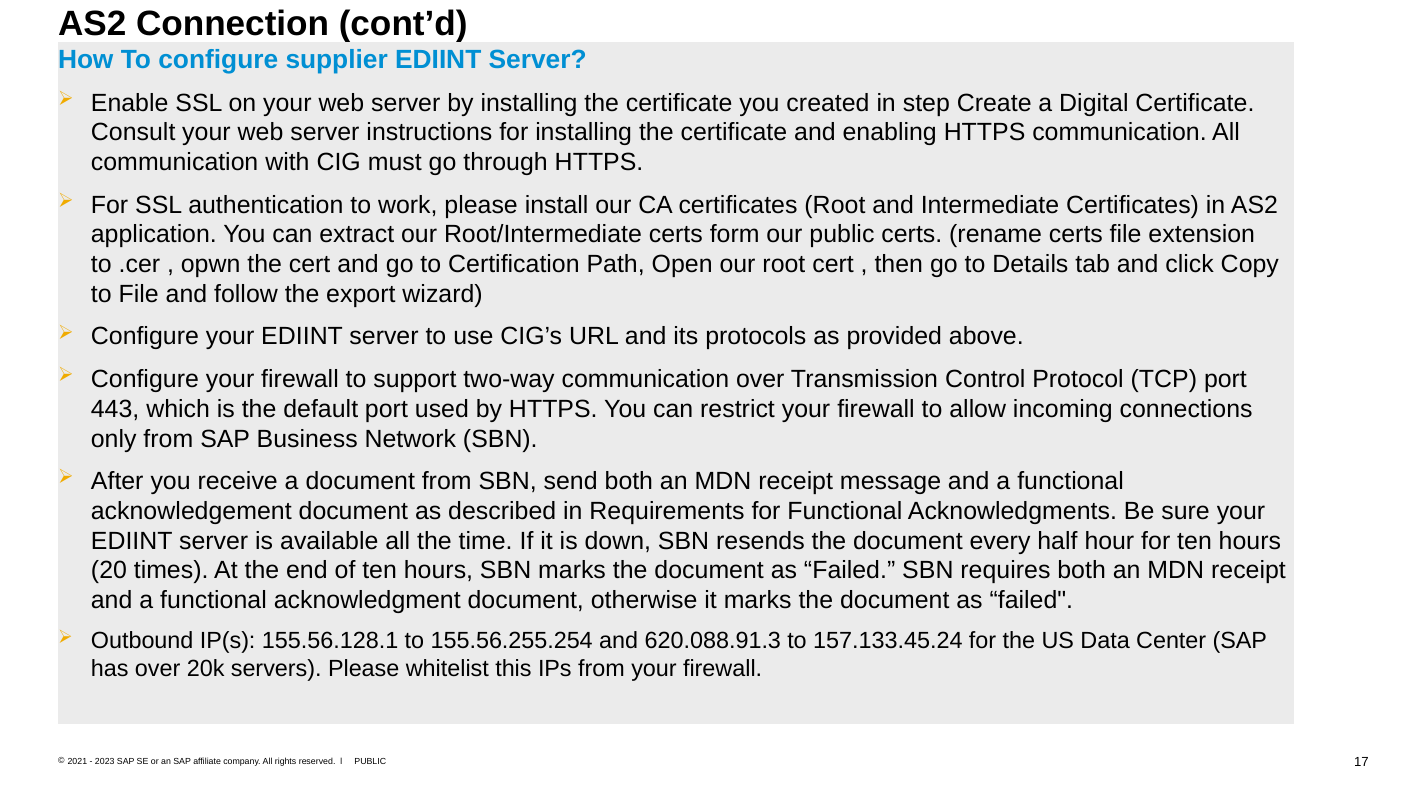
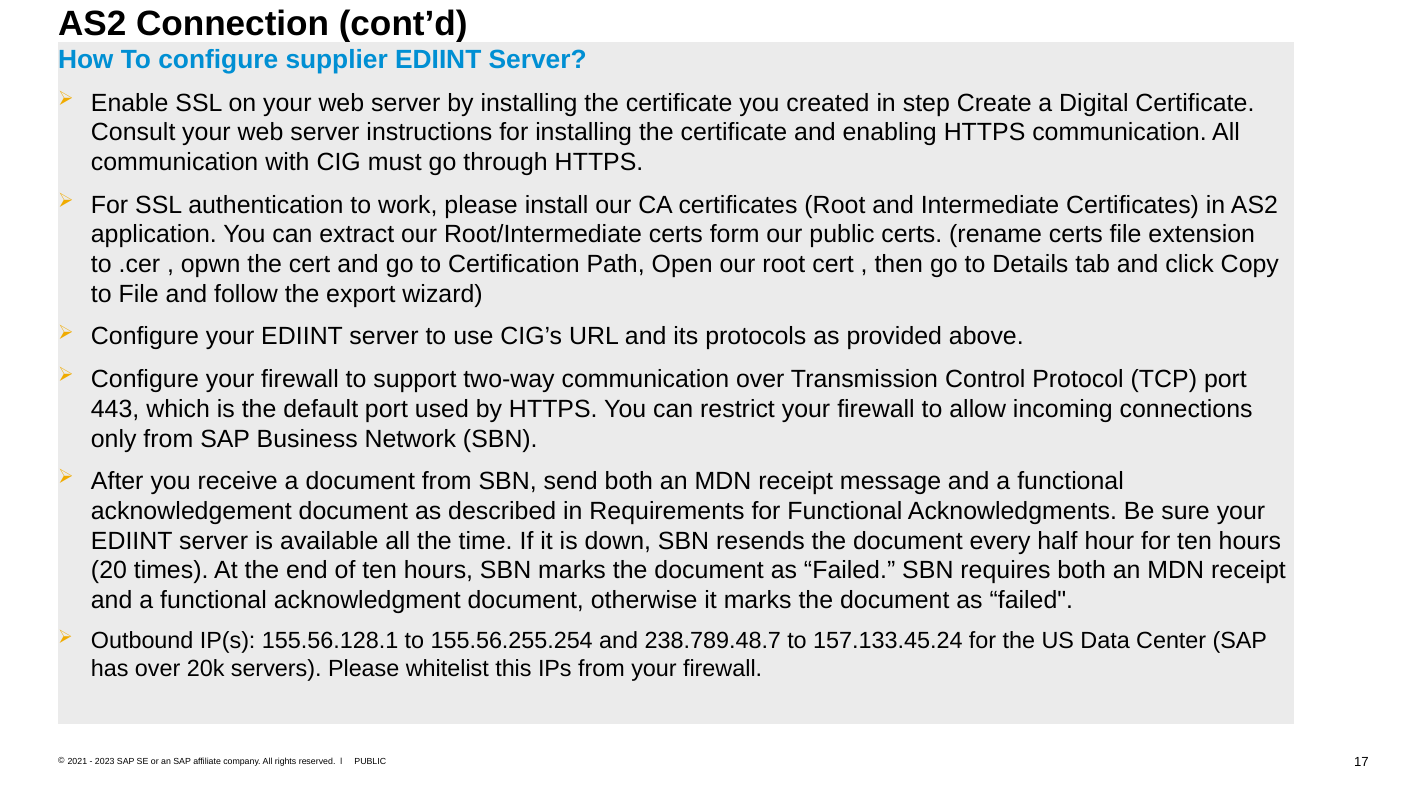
620.088.91.3: 620.088.91.3 -> 238.789.48.7
